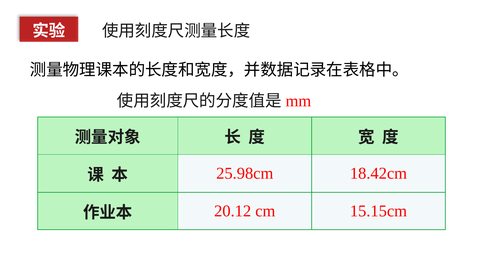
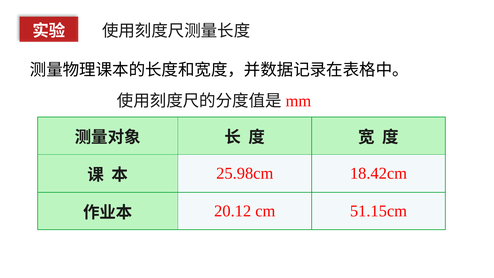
15.15cm: 15.15cm -> 51.15cm
